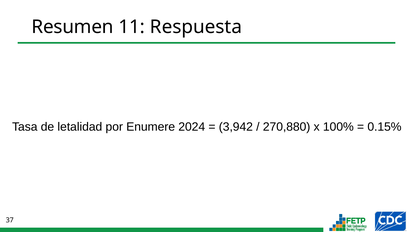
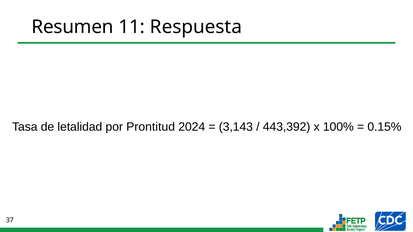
Enumere: Enumere -> Prontitud
3,942: 3,942 -> 3,143
270,880: 270,880 -> 443,392
